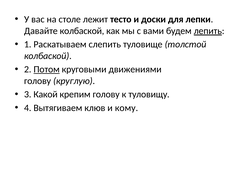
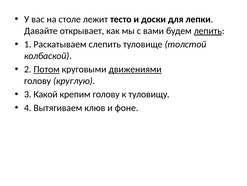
Давайте колбаской: колбаской -> открывает
движениями underline: none -> present
кому: кому -> фоне
